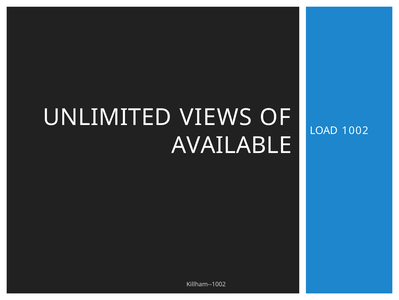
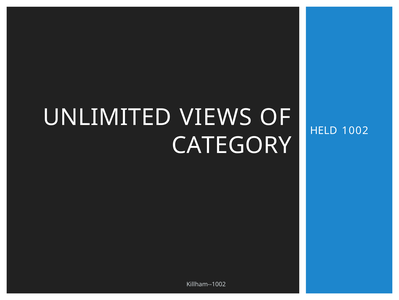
LOAD: LOAD -> HELD
AVAILABLE: AVAILABLE -> CATEGORY
